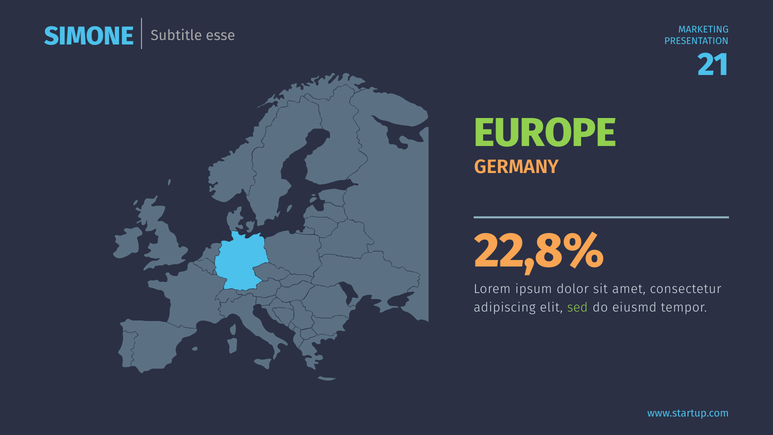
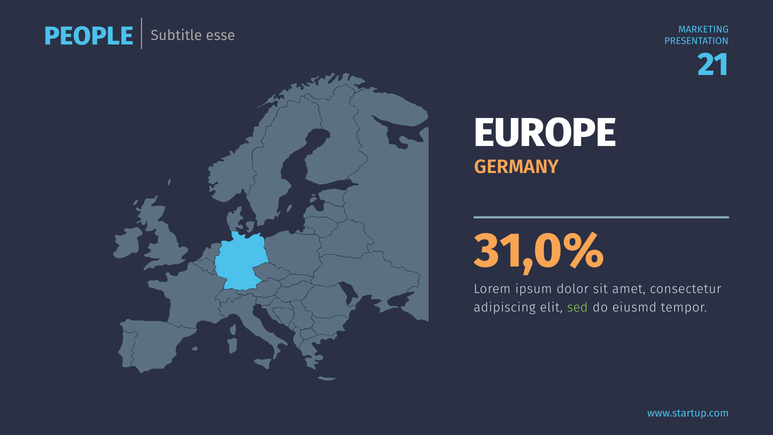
SIMONE: SIMONE -> PEOPLE
EUROPE colour: light green -> white
22,8%: 22,8% -> 31,0%
